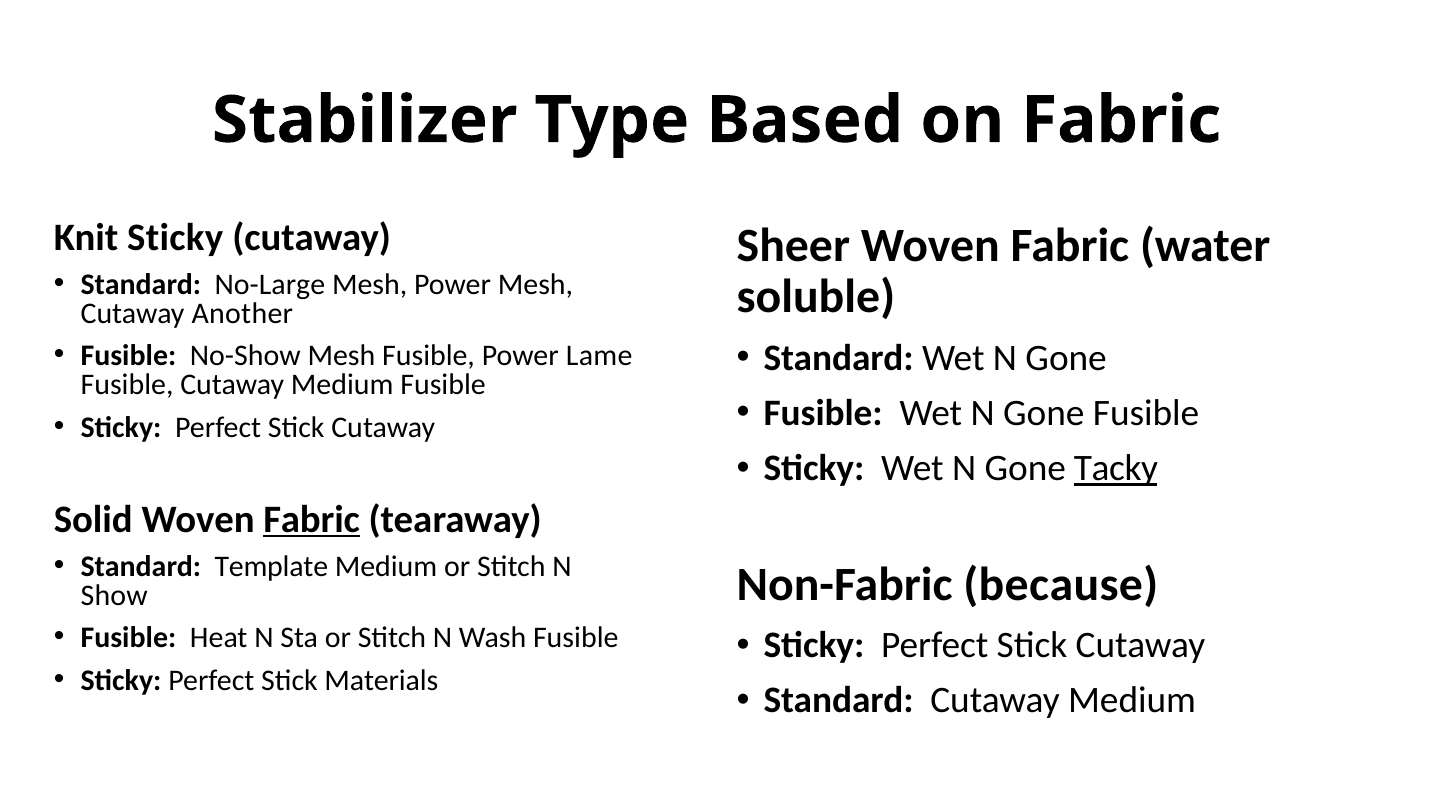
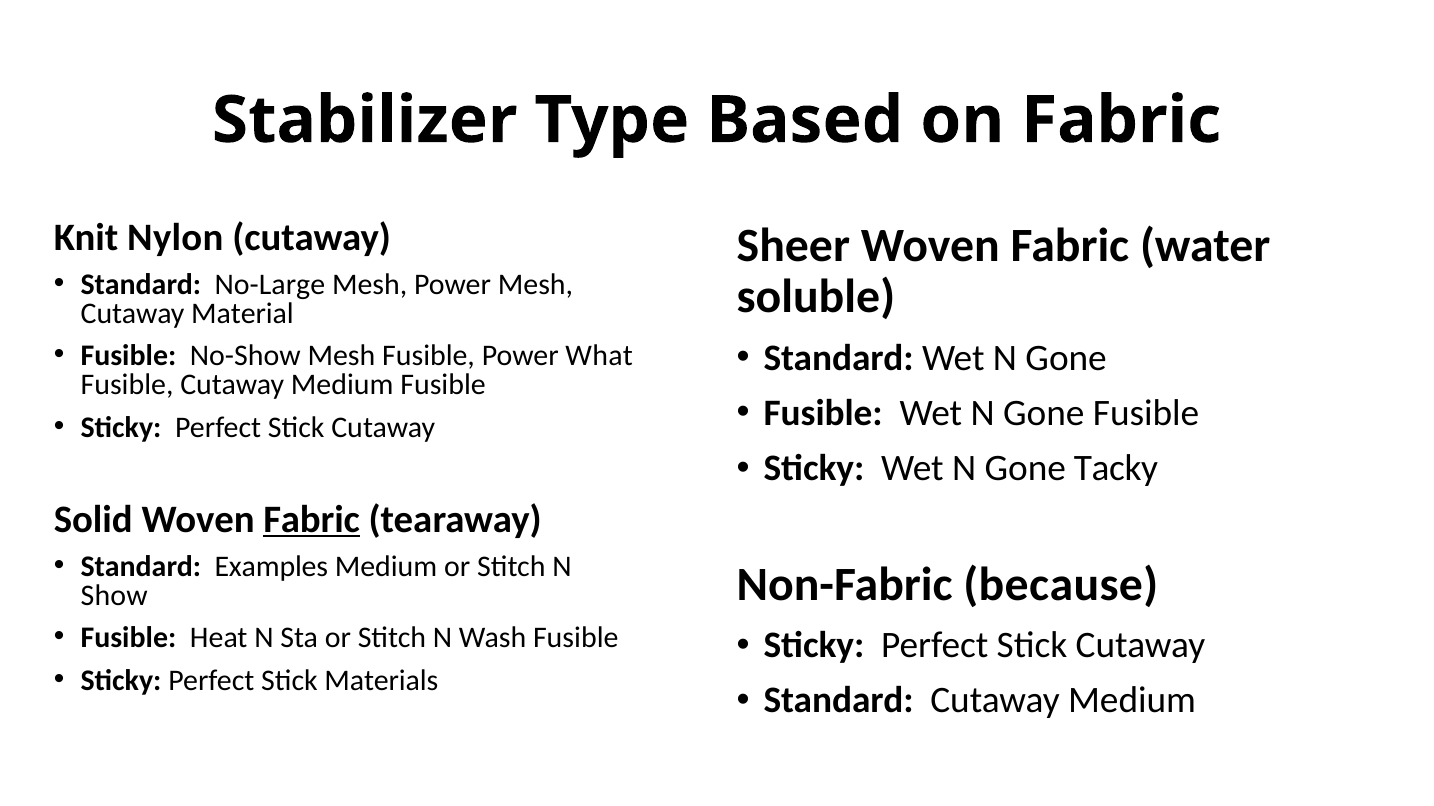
Knit Sticky: Sticky -> Nylon
Another: Another -> Material
Lame: Lame -> What
Tacky underline: present -> none
Template: Template -> Examples
